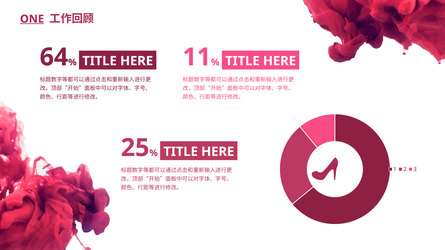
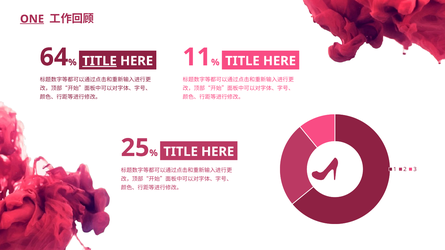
TITLE at (100, 61) underline: none -> present
